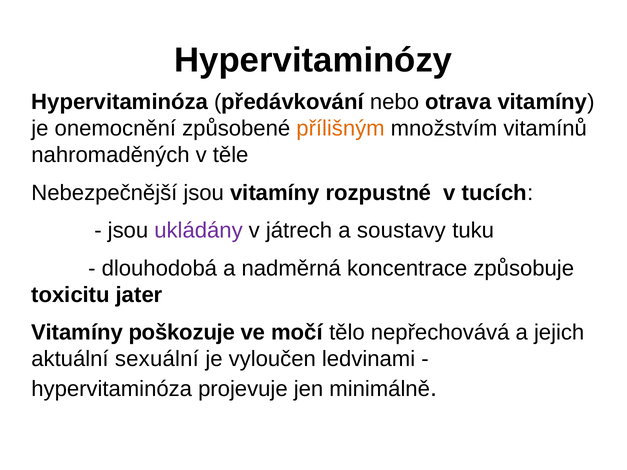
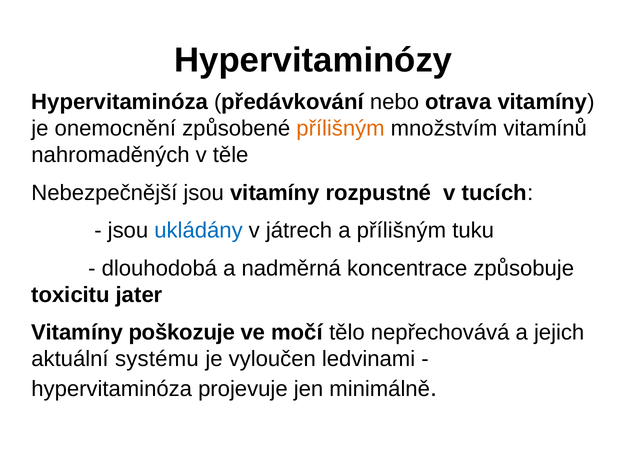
ukládány colour: purple -> blue
a soustavy: soustavy -> přílišným
sexuální: sexuální -> systému
